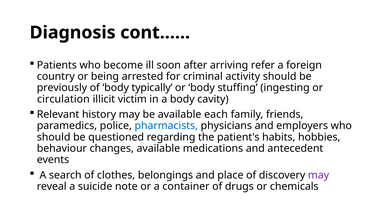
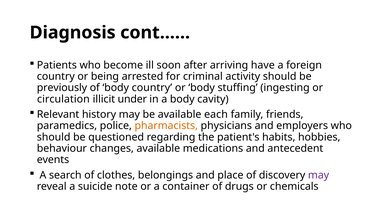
refer: refer -> have
body typically: typically -> country
victim: victim -> under
pharmacists colour: blue -> orange
